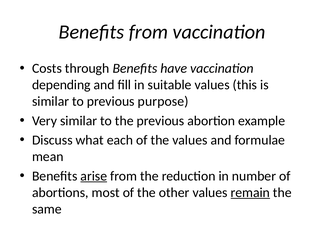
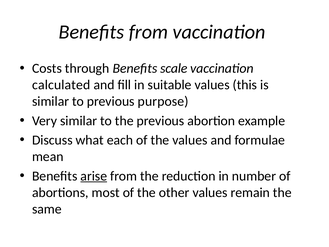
have: have -> scale
depending: depending -> calculated
remain underline: present -> none
